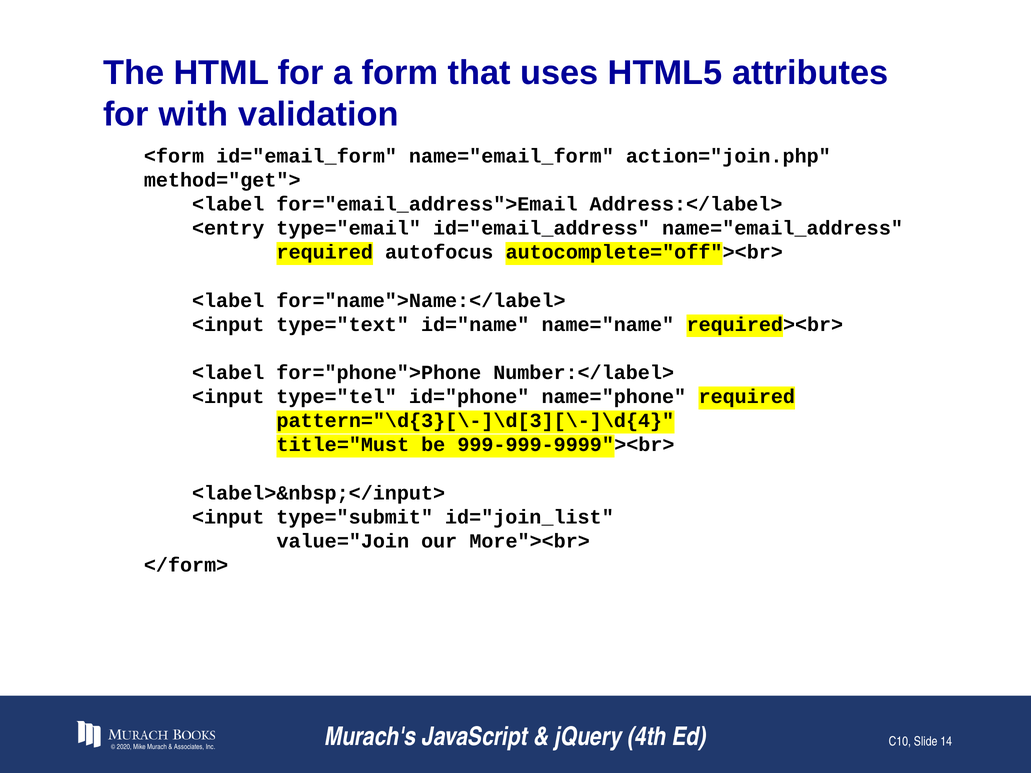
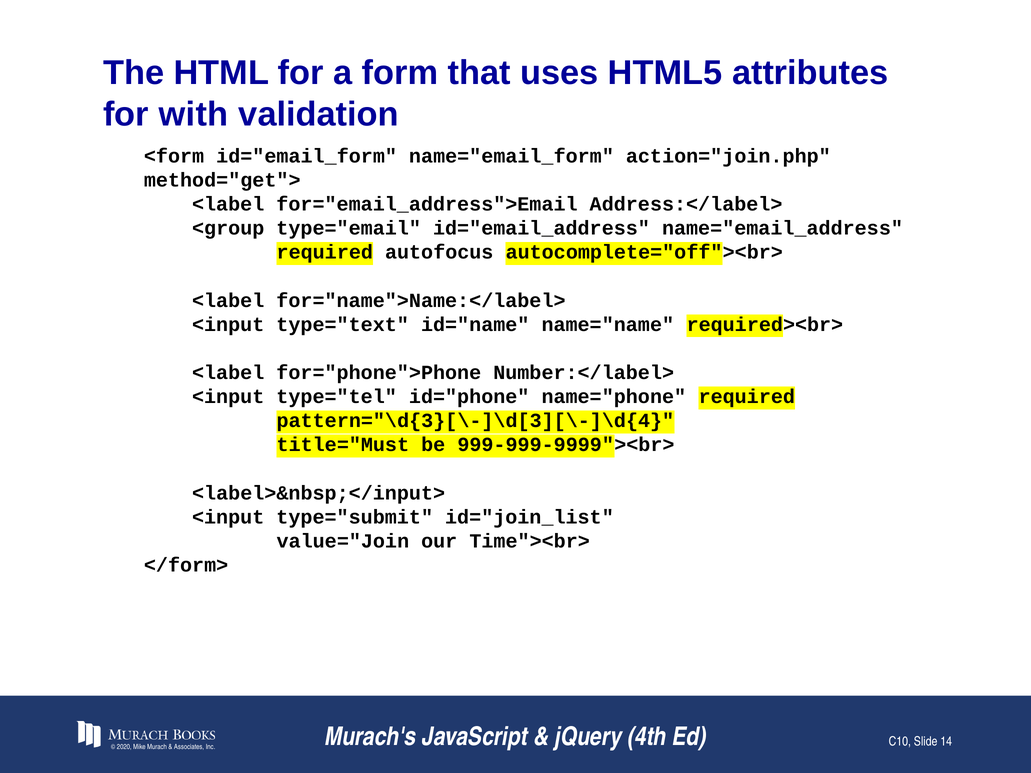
<entry: <entry -> <group
More"><br>: More"><br> -> Time"><br>
